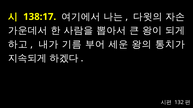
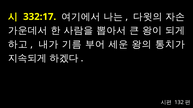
138:17: 138:17 -> 332:17
